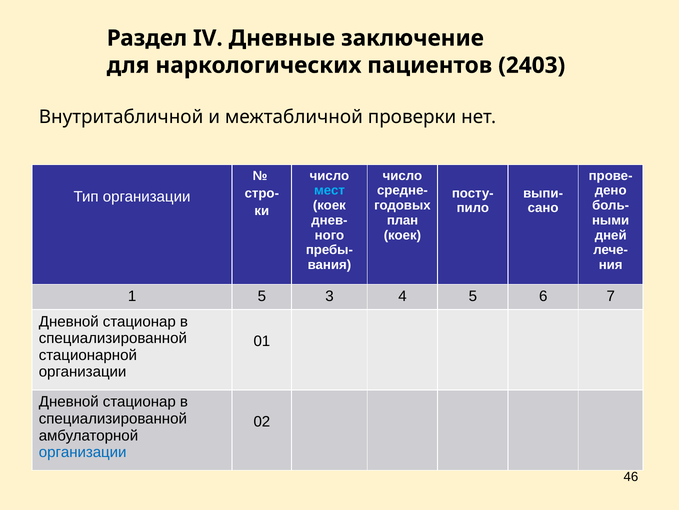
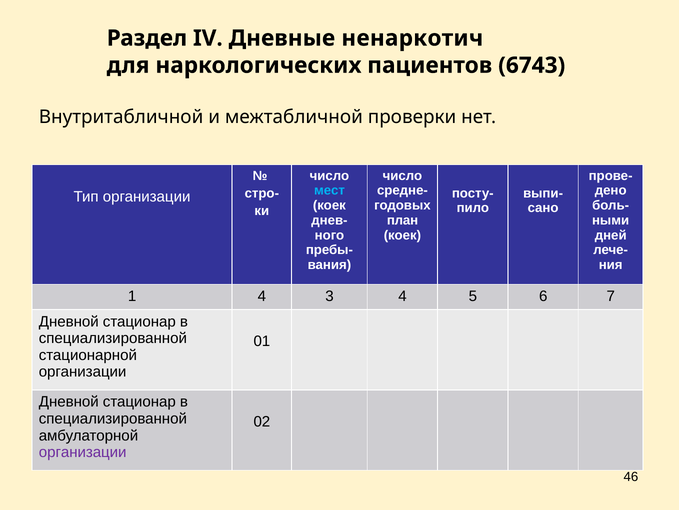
заключение: заключение -> ненаркотич
2403: 2403 -> 6743
1 5: 5 -> 4
организации at (83, 452) colour: blue -> purple
